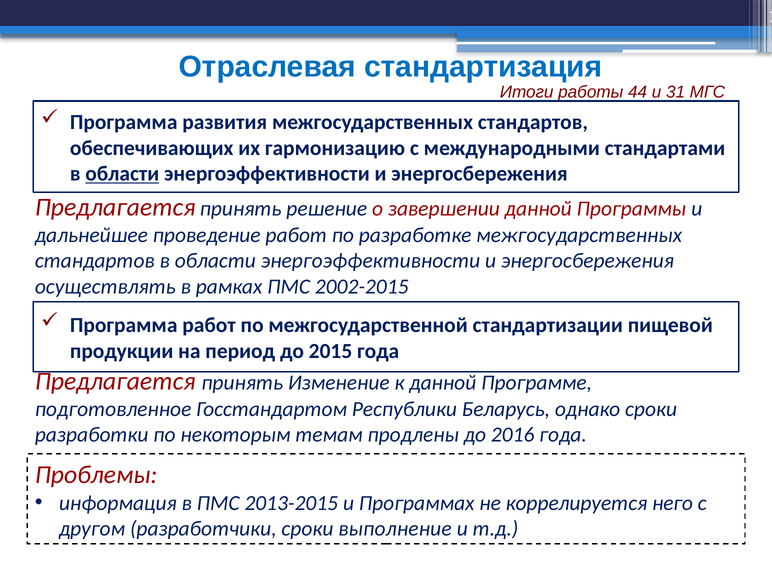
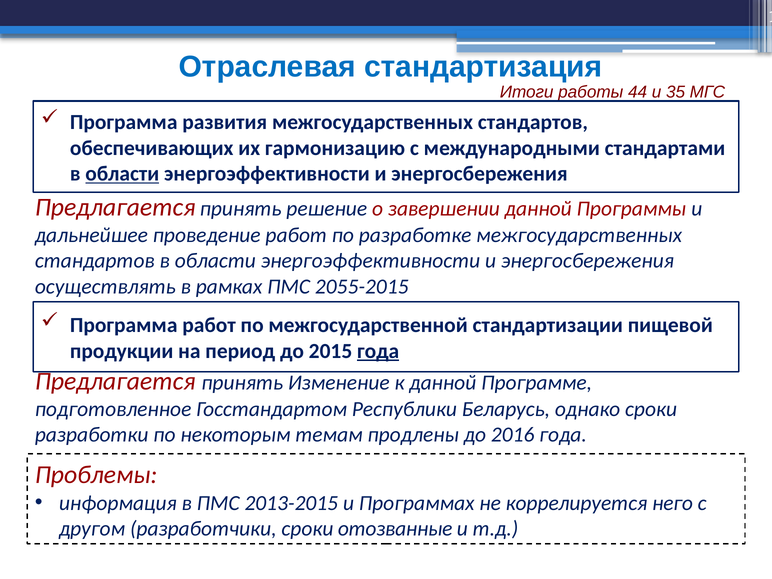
31: 31 -> 35
2002-2015: 2002-2015 -> 2055-2015
года at (378, 351) underline: none -> present
выполнение: выполнение -> отозванные
